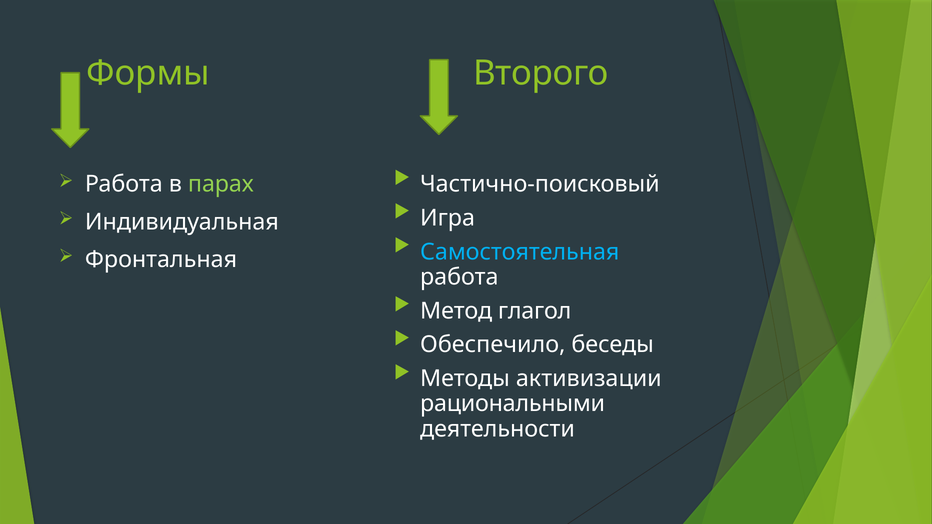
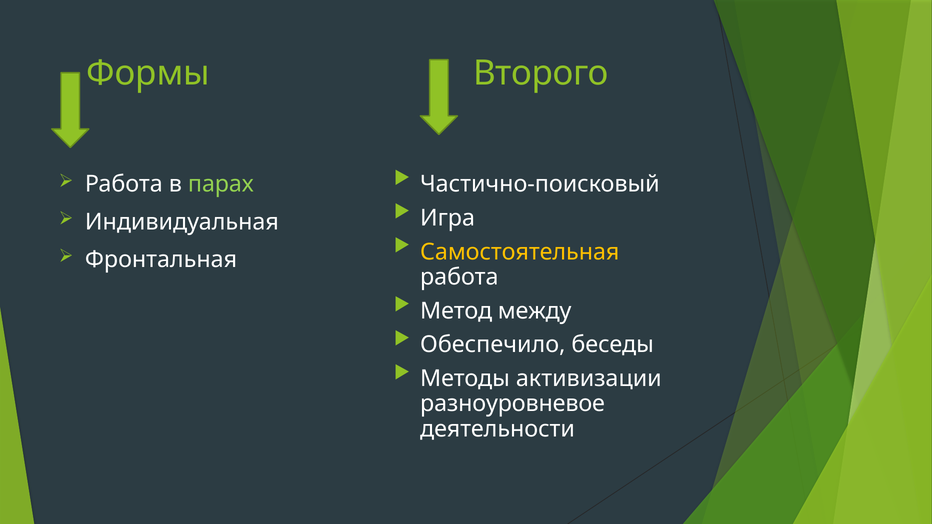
Самостоятельная colour: light blue -> yellow
глагол: глагол -> между
рациональными: рациональными -> разноуровневое
